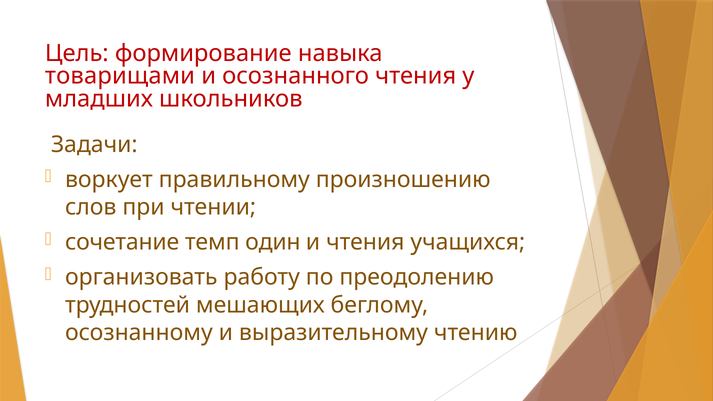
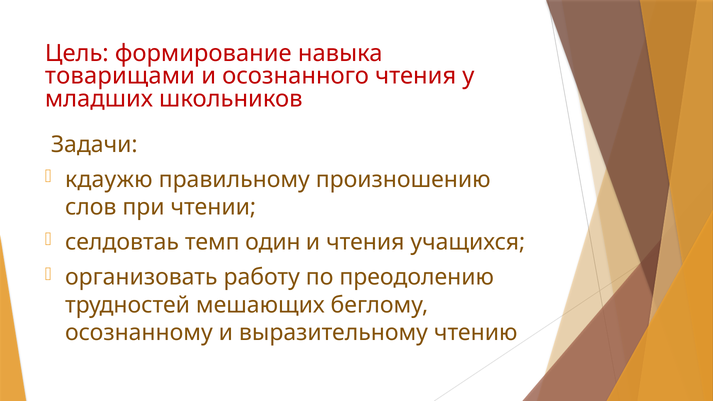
воркует: воркует -> кдаужю
сочетание: сочетание -> селдовтаь
